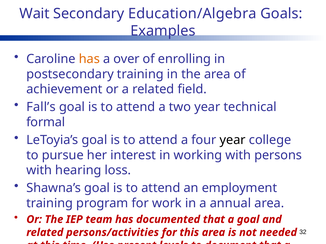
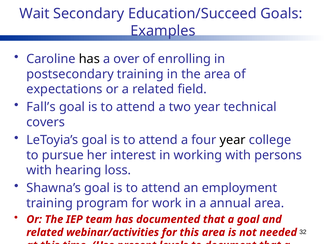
Education/Algebra: Education/Algebra -> Education/Succeed
has at (89, 59) colour: orange -> black
achievement: achievement -> expectations
formal: formal -> covers
persons/activities: persons/activities -> webinar/activities
